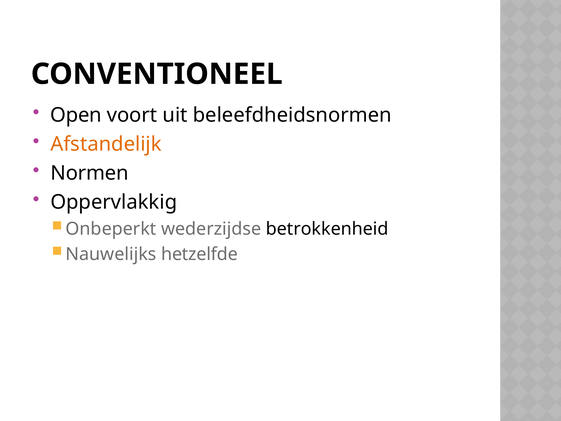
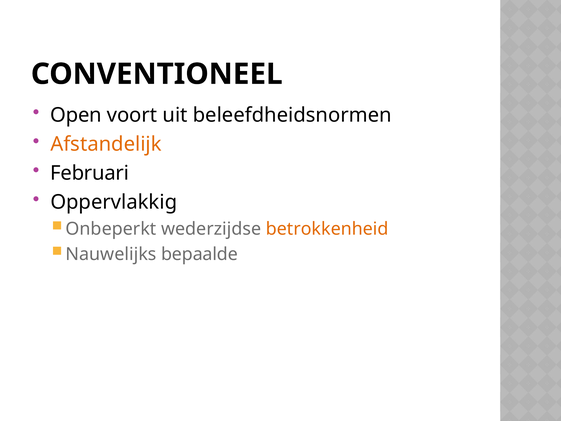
Normen: Normen -> Februari
betrokkenheid colour: black -> orange
hetzelfde: hetzelfde -> bepaalde
